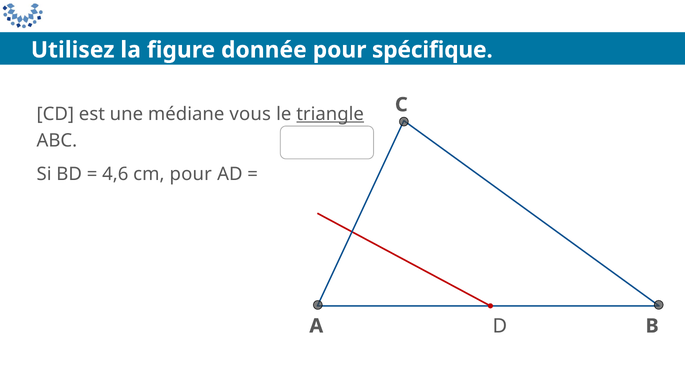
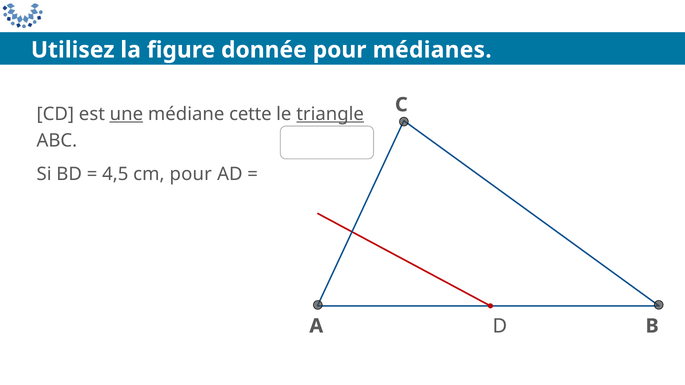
spécifique: spécifique -> médianes
une underline: none -> present
vous: vous -> cette
4,6: 4,6 -> 4,5
